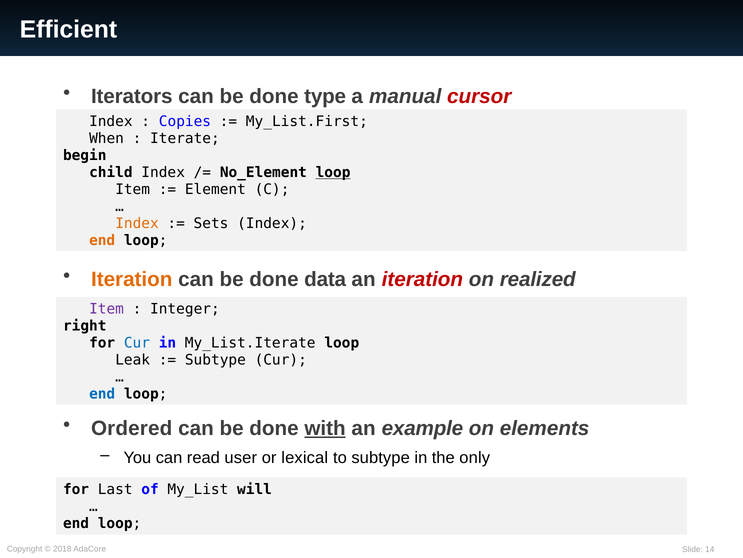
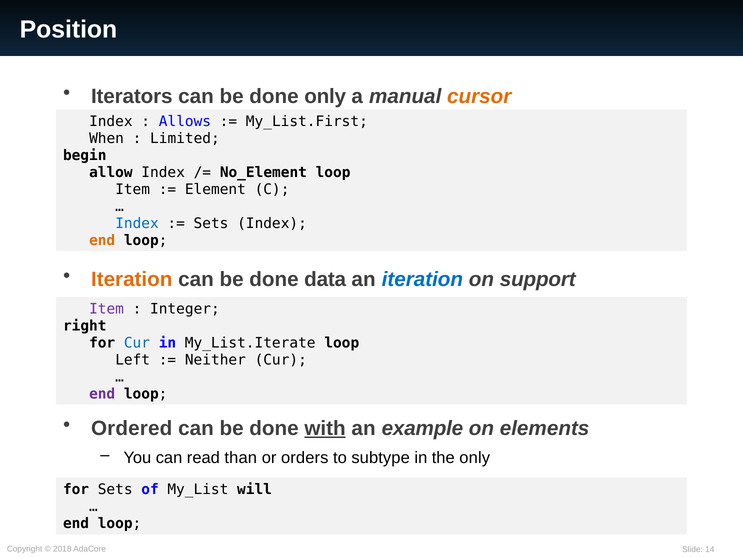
Efficient: Efficient -> Position
done type: type -> only
cursor colour: red -> orange
Copies: Copies -> Allows
Iterate: Iterate -> Limited
child: child -> allow
loop at (333, 172) underline: present -> none
Index at (137, 223) colour: orange -> blue
iteration at (422, 279) colour: red -> blue
realized: realized -> support
Leak: Leak -> Left
Subtype at (215, 360): Subtype -> Neither
end at (102, 393) colour: blue -> purple
user: user -> than
lexical: lexical -> orders
for Last: Last -> Sets
